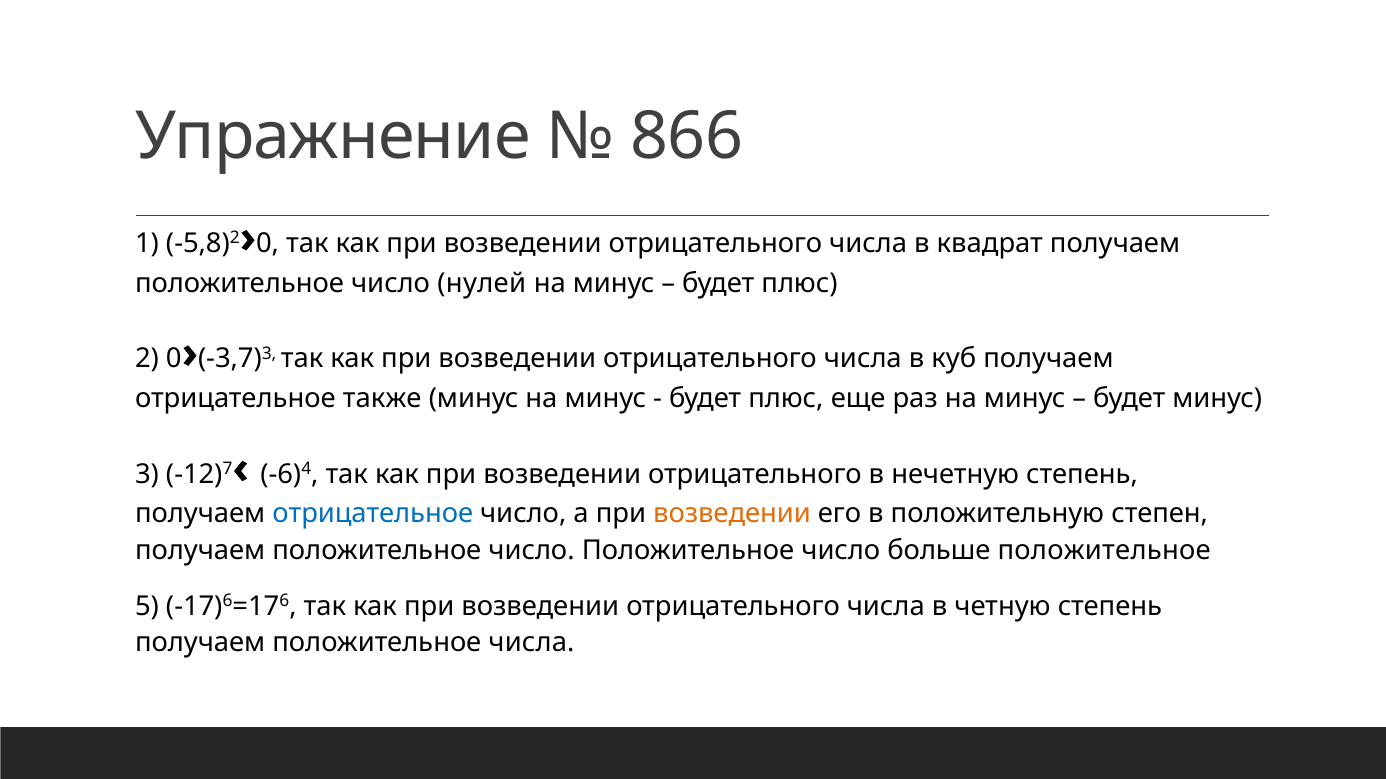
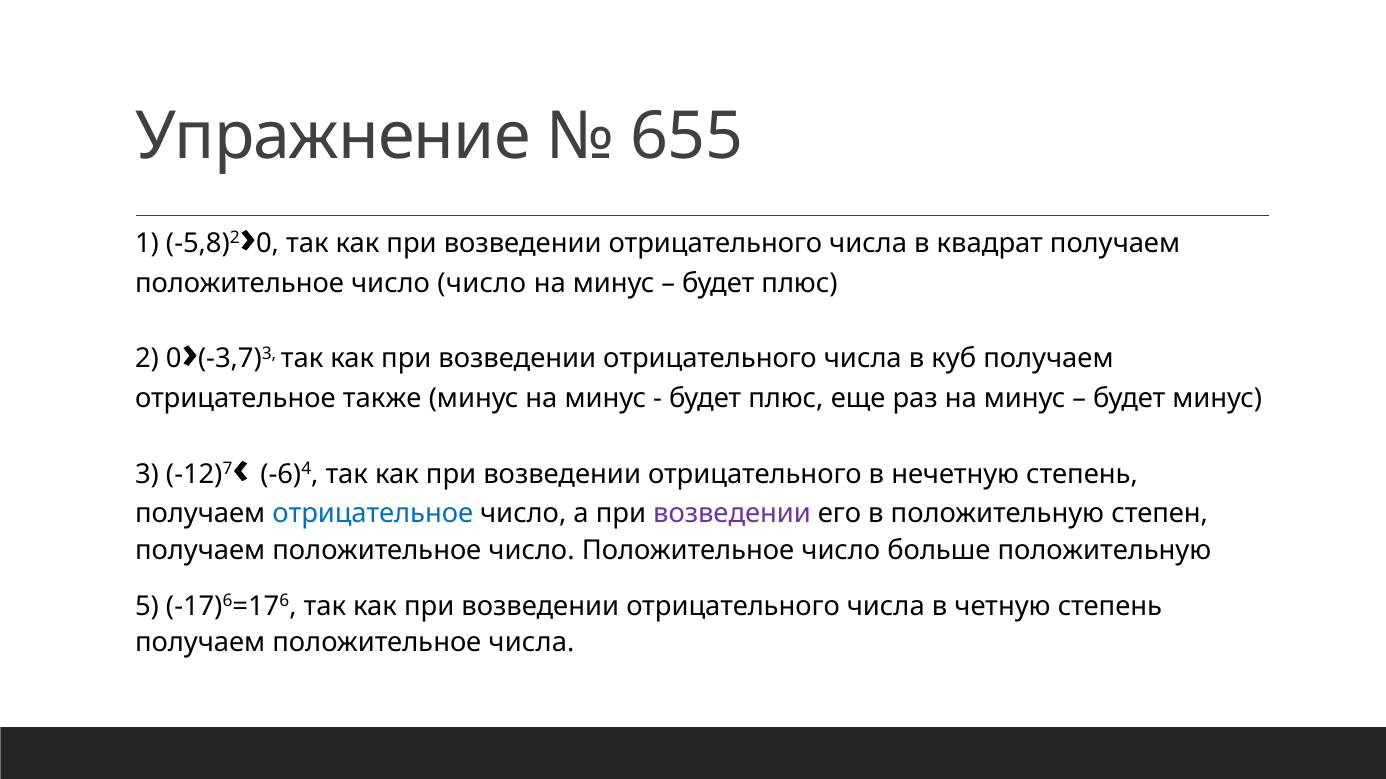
866: 866 -> 655
число нулей: нулей -> число
возведении at (732, 514) colour: orange -> purple
больше положительное: положительное -> положительную
